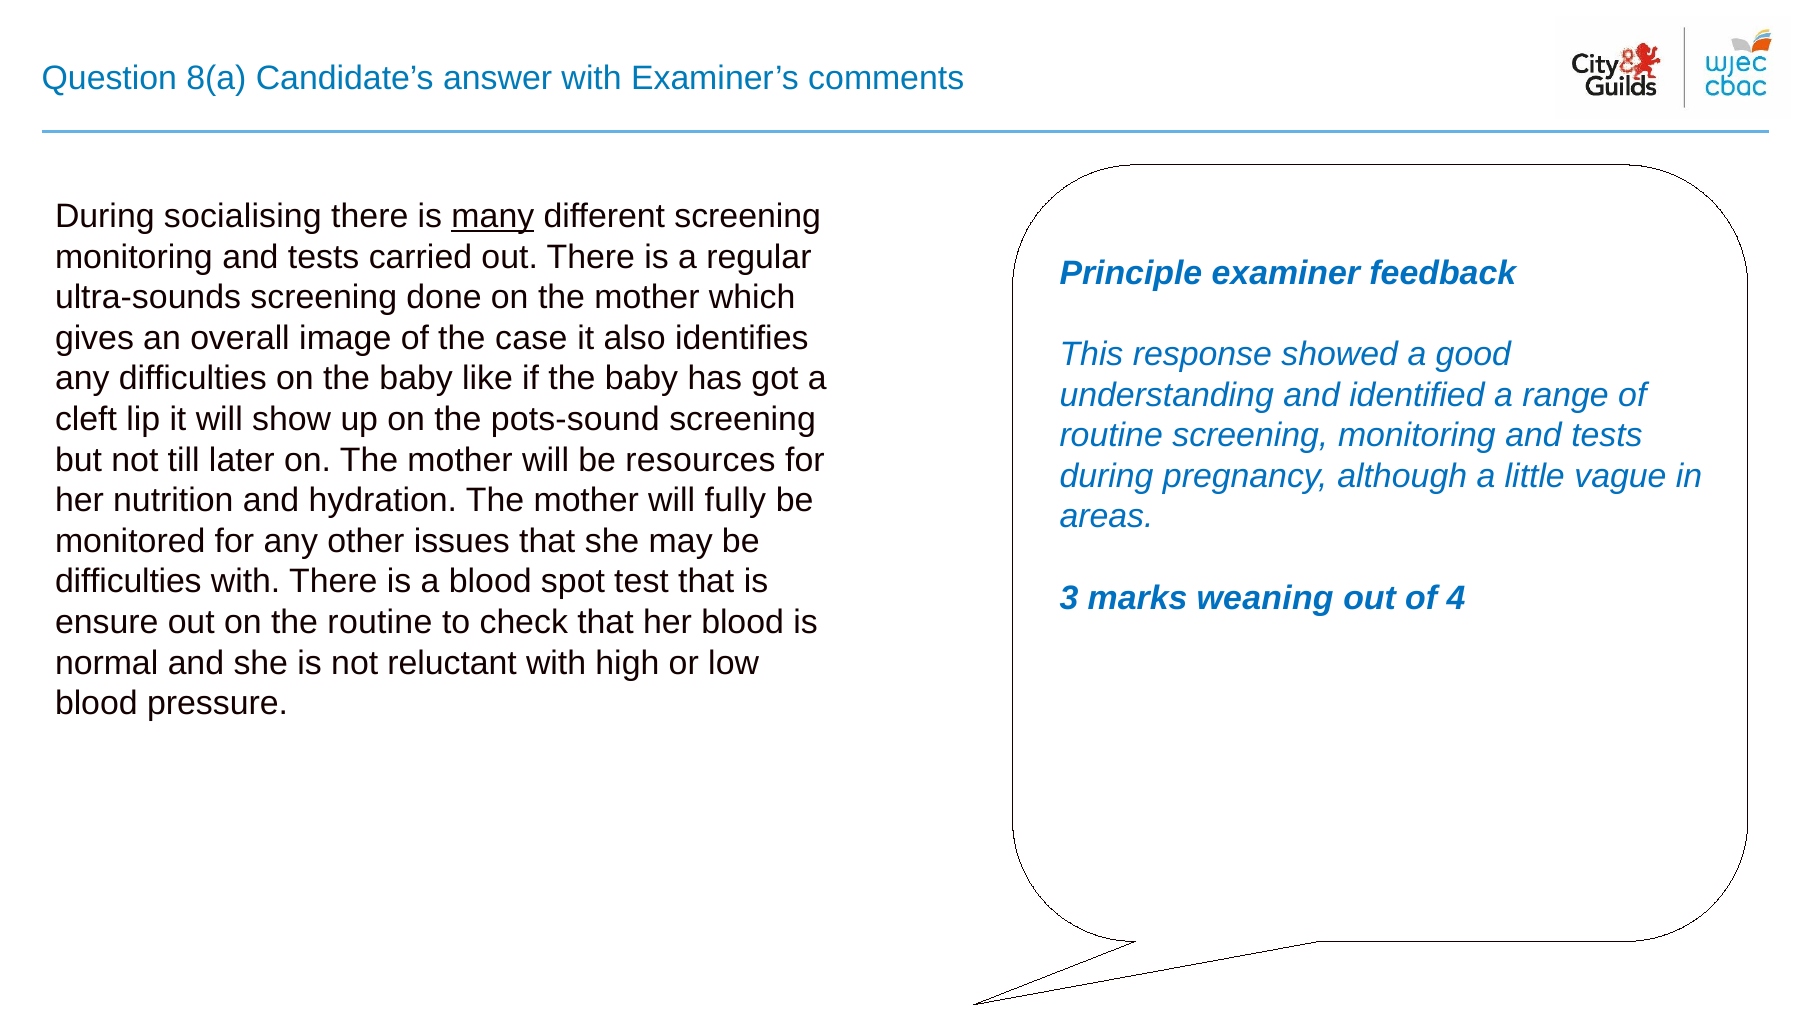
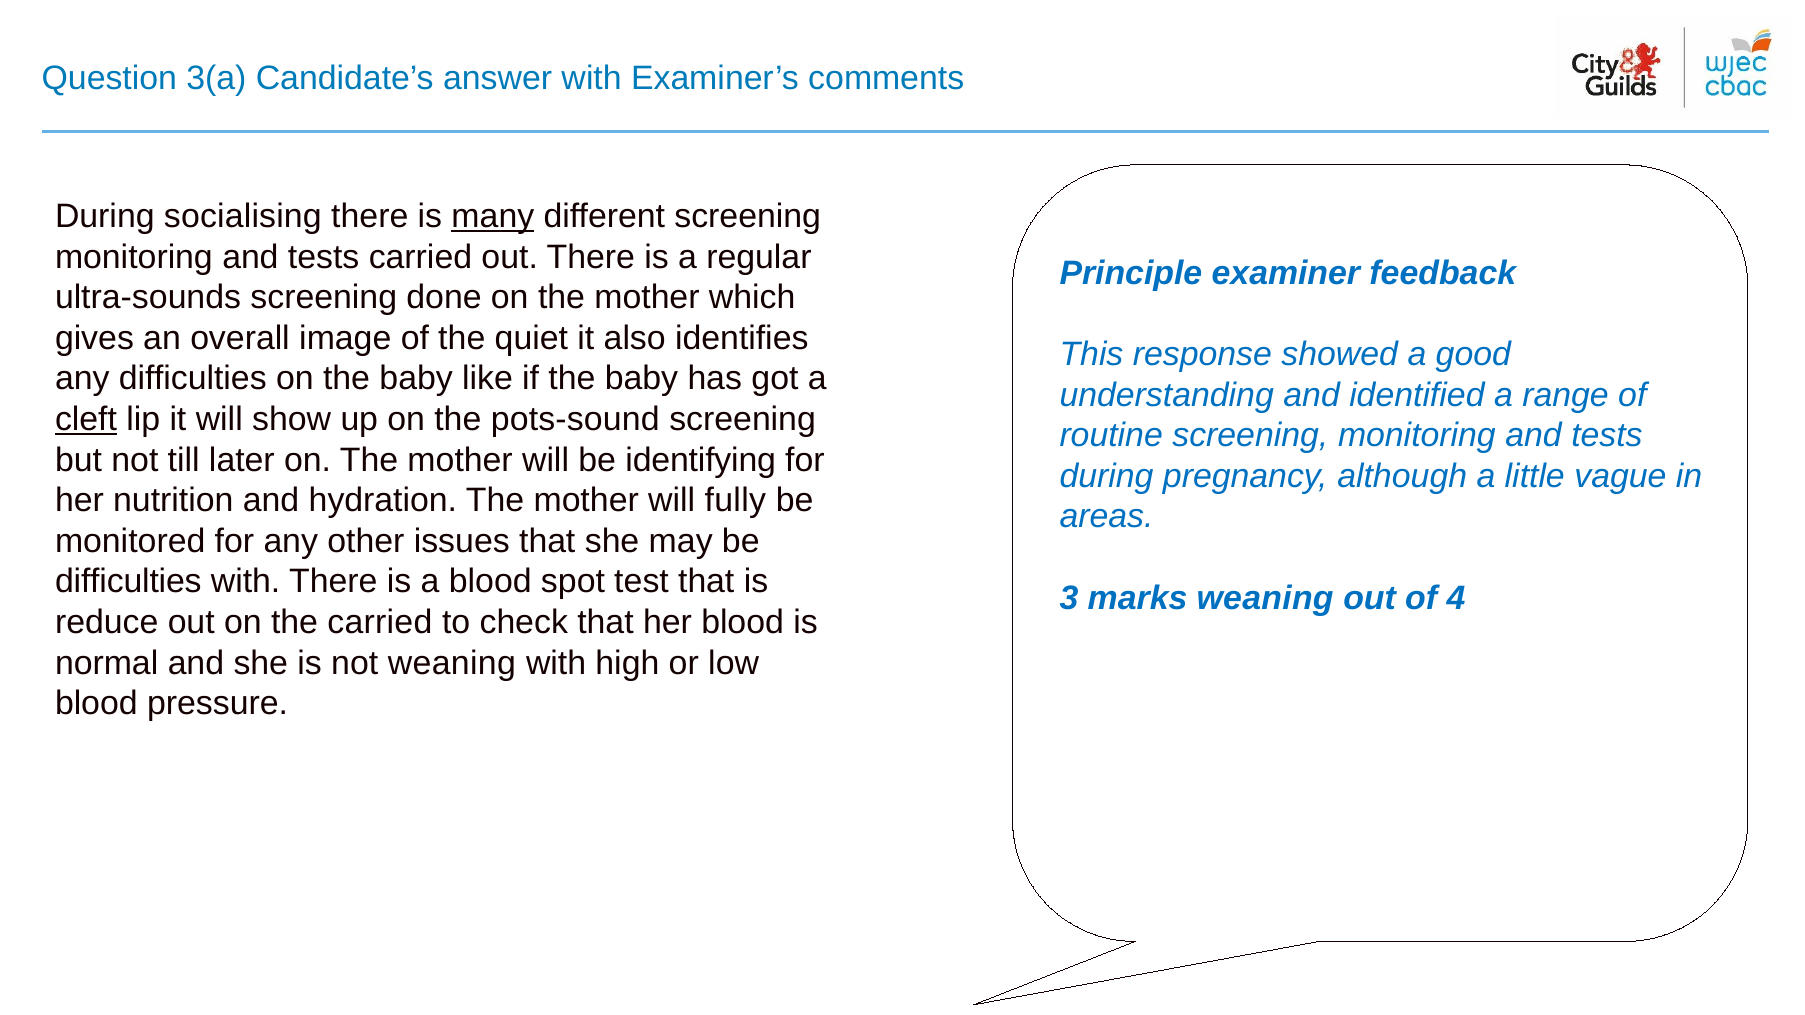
8(a: 8(a -> 3(a
case: case -> quiet
cleft underline: none -> present
resources: resources -> identifying
ensure: ensure -> reduce
the routine: routine -> carried
not reluctant: reluctant -> weaning
